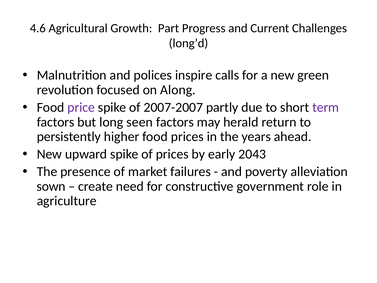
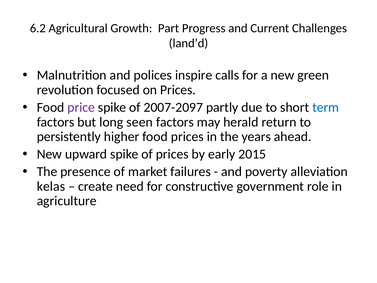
4.6: 4.6 -> 6.2
long’d: long’d -> land’d
on Along: Along -> Prices
2007-2007: 2007-2007 -> 2007-2097
term colour: purple -> blue
2043: 2043 -> 2015
sown: sown -> kelas
